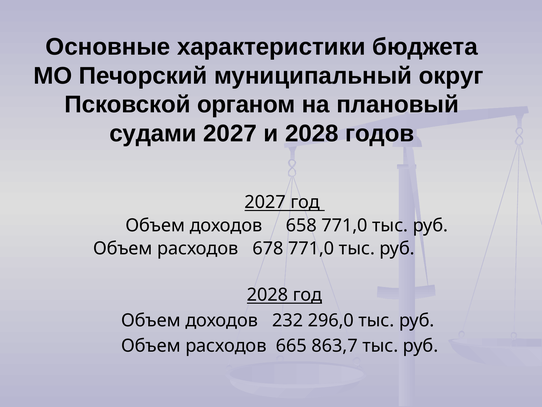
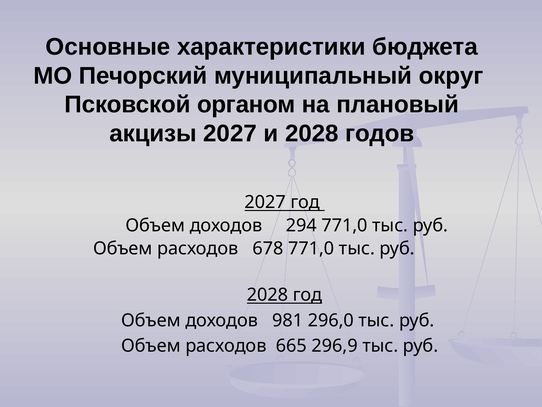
судами: судами -> акцизы
658: 658 -> 294
232: 232 -> 981
863,7: 863,7 -> 296,9
